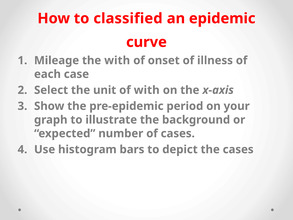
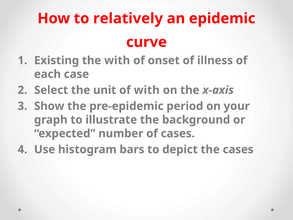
classified: classified -> relatively
Mileage: Mileage -> Existing
